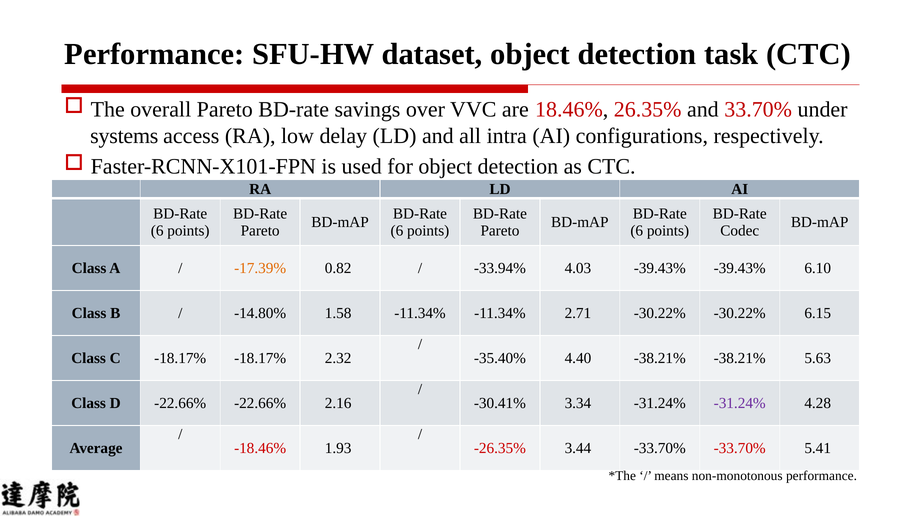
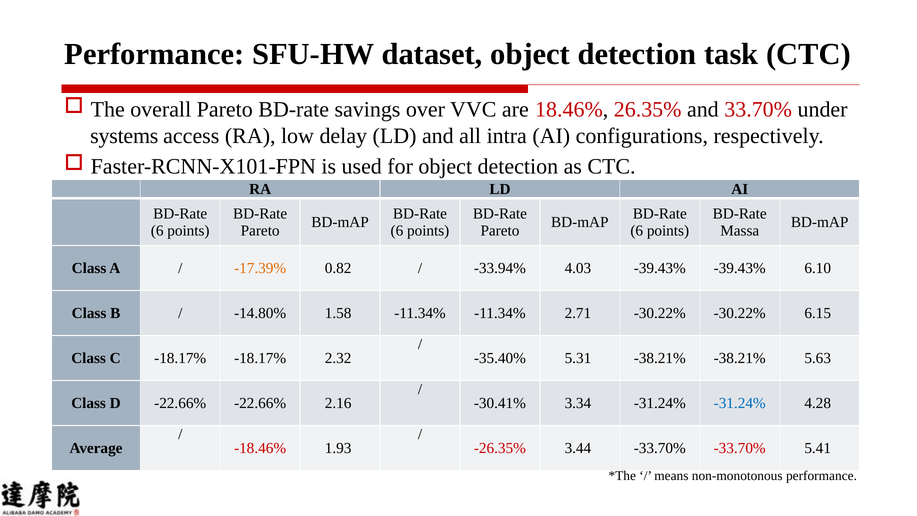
Codec: Codec -> Massa
4.40: 4.40 -> 5.31
-31.24% at (740, 403) colour: purple -> blue
